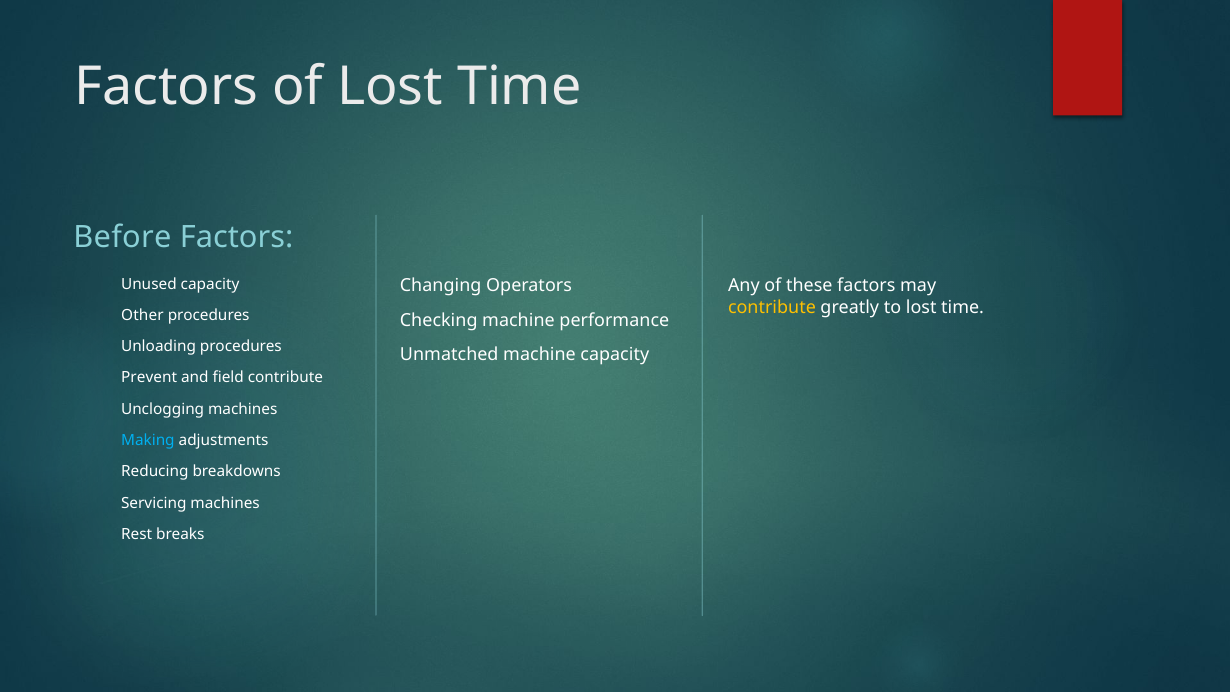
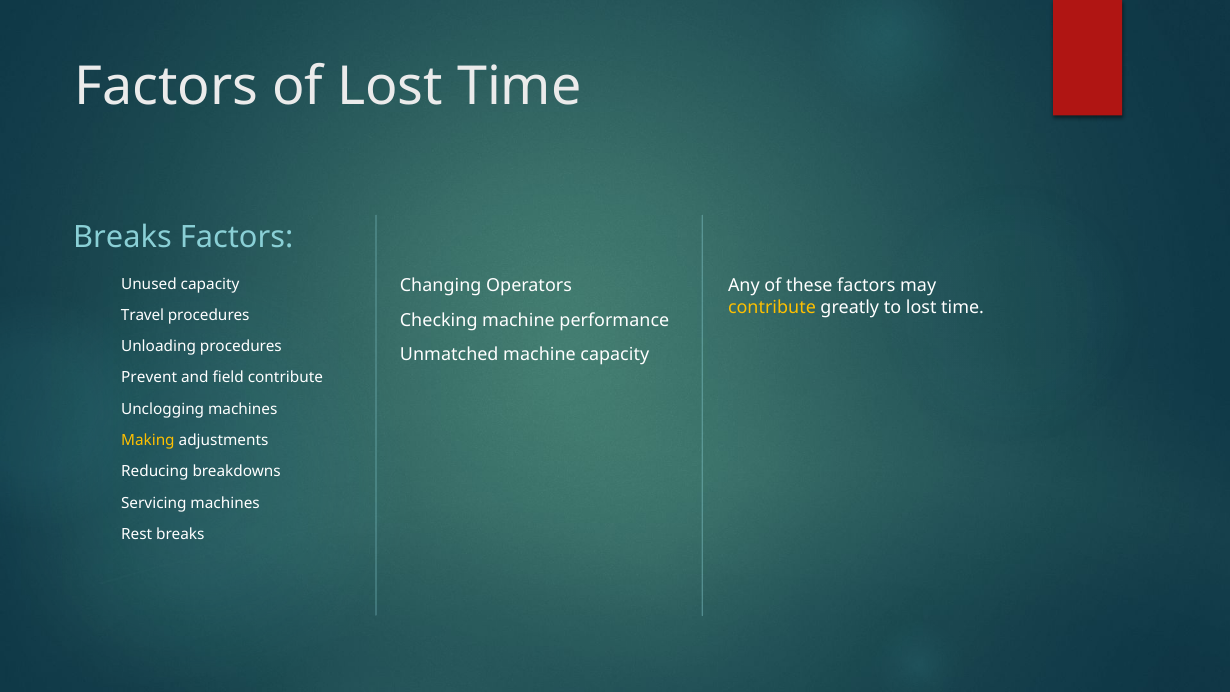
Before at (122, 237): Before -> Breaks
Other: Other -> Travel
Making colour: light blue -> yellow
